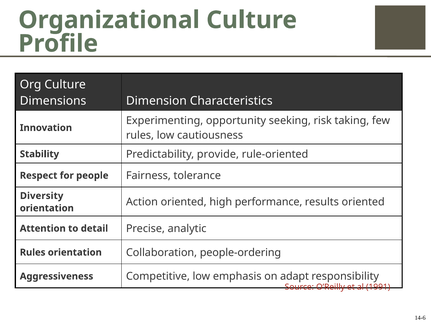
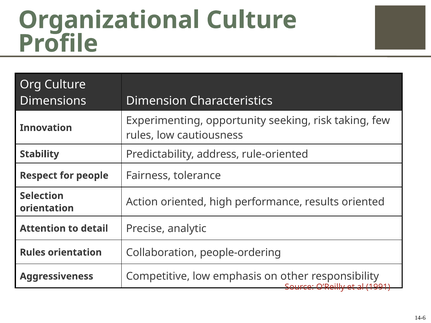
provide: provide -> address
Diversity: Diversity -> Selection
adapt: adapt -> other
